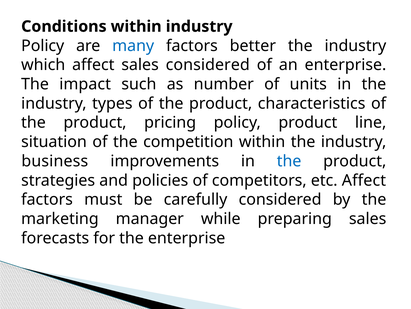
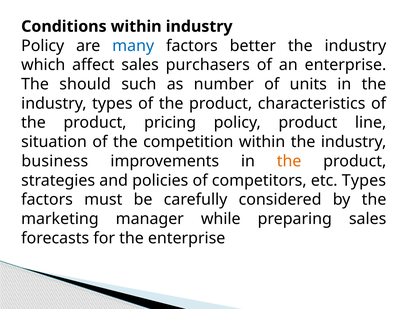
sales considered: considered -> purchasers
impact: impact -> should
the at (289, 161) colour: blue -> orange
etc Affect: Affect -> Types
